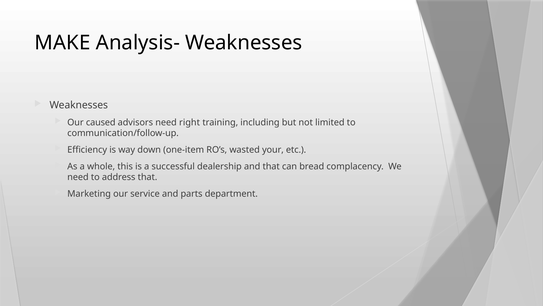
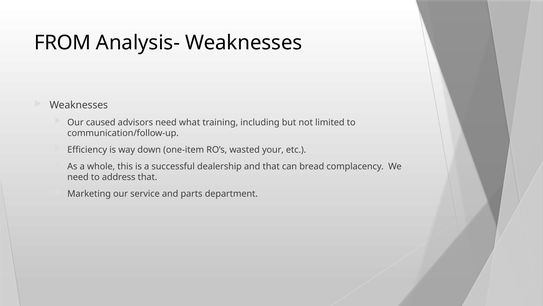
MAKE: MAKE -> FROM
right: right -> what
